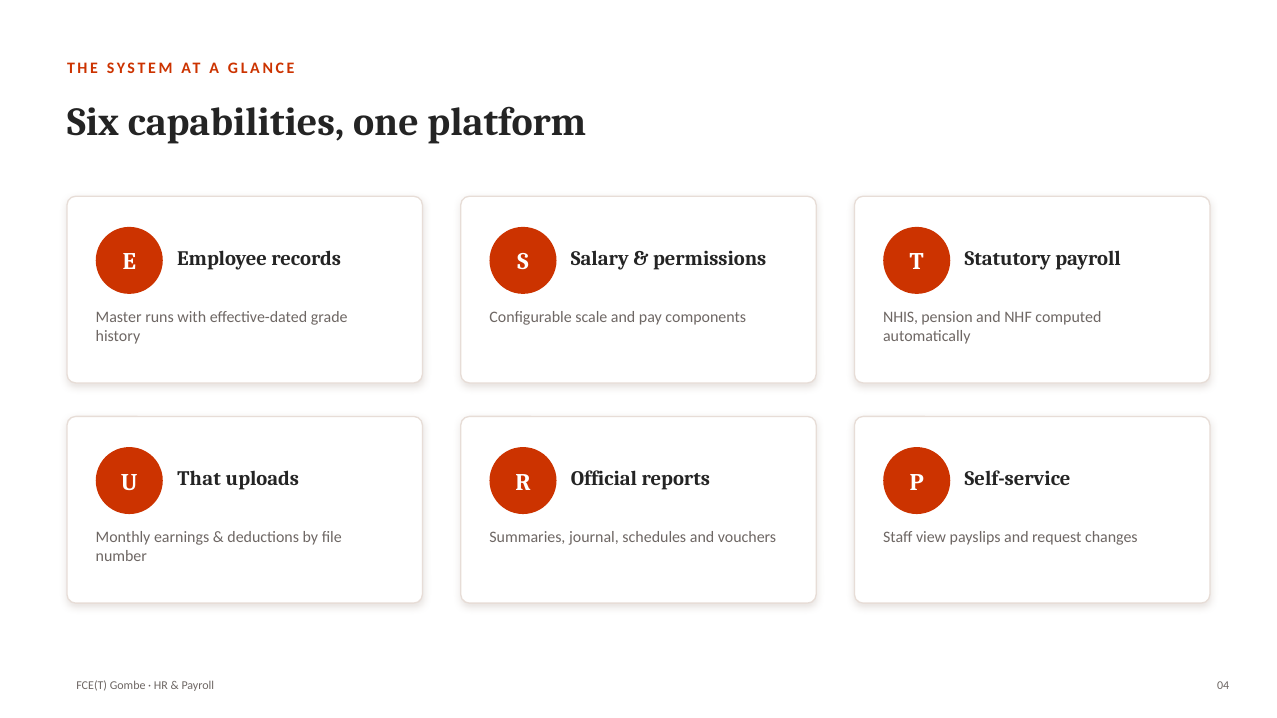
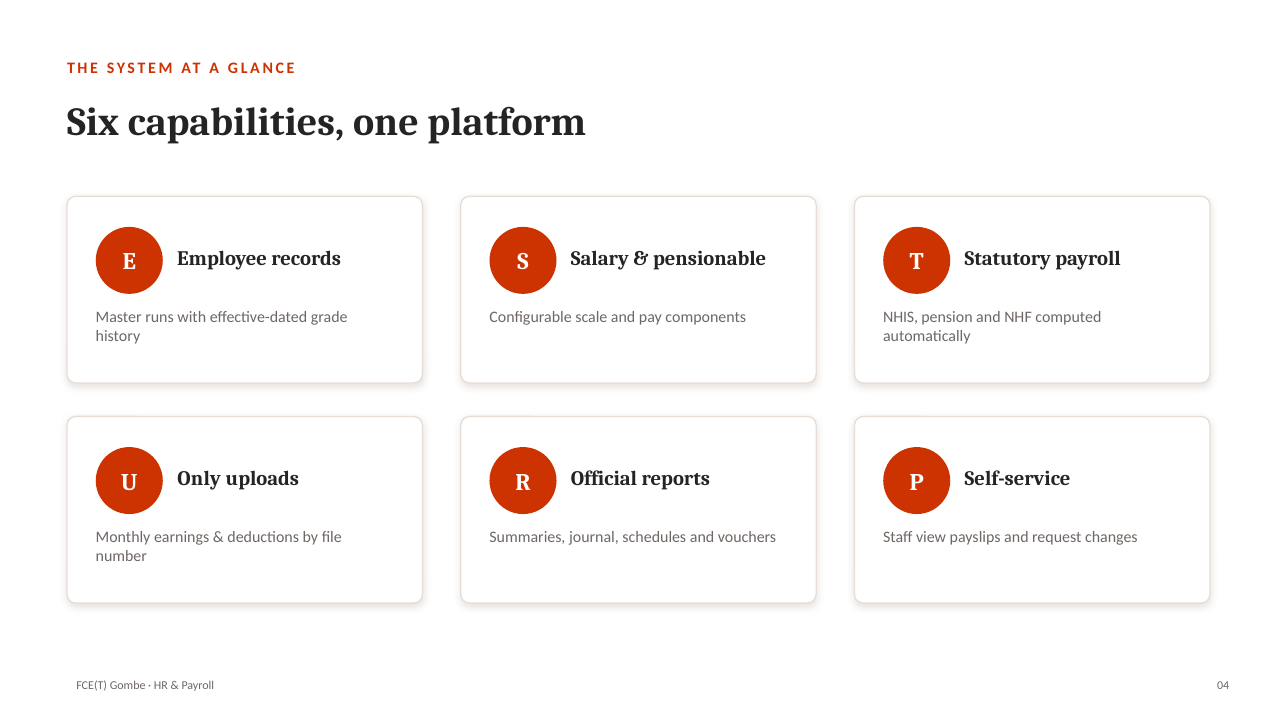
permissions: permissions -> pensionable
That: That -> Only
